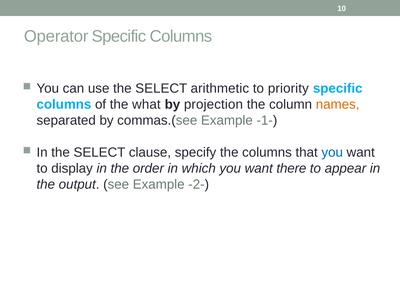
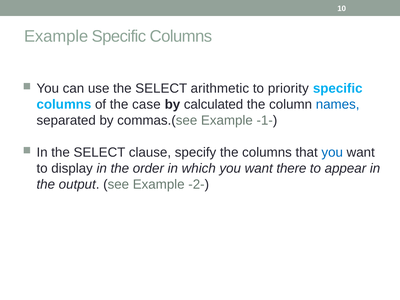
Operator at (56, 36): Operator -> Example
what: what -> case
projection: projection -> calculated
names colour: orange -> blue
